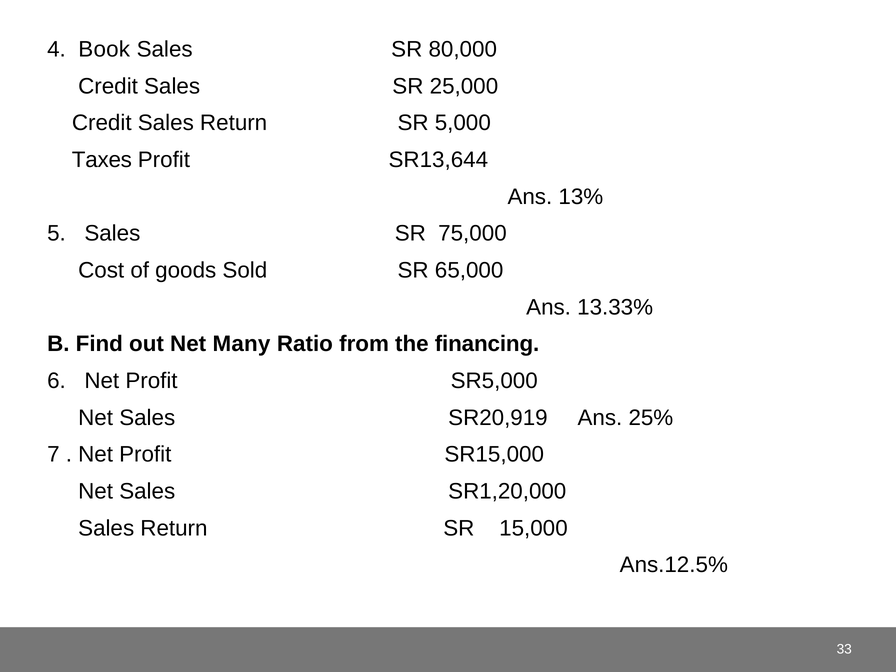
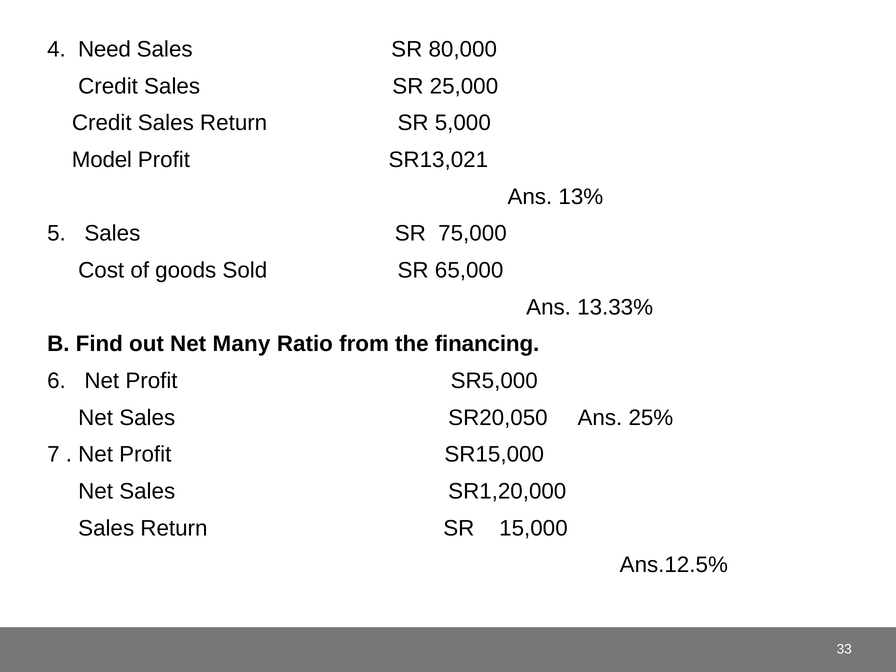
Book: Book -> Need
Taxes: Taxes -> Model
SR13,644: SR13,644 -> SR13,021
SR20,919: SR20,919 -> SR20,050
